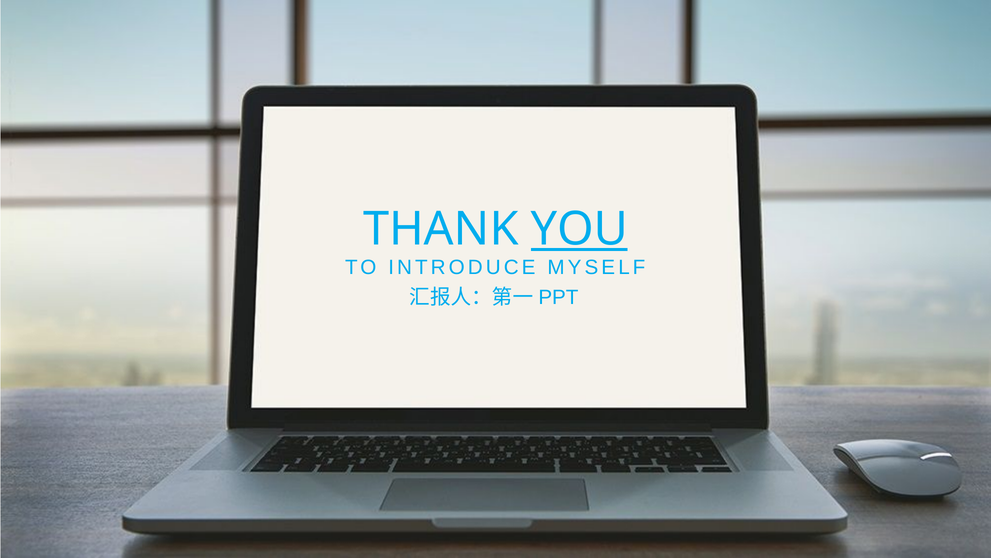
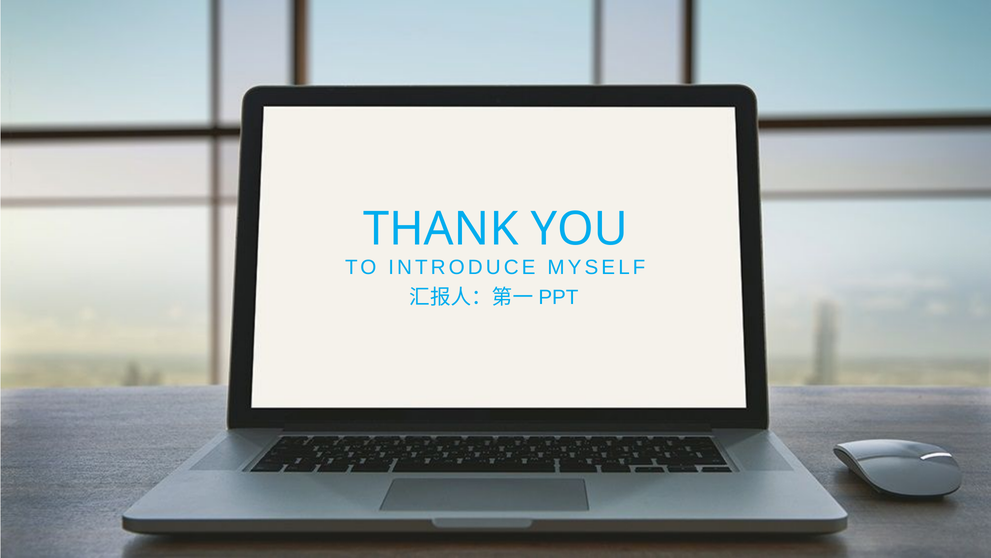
YOU underline: present -> none
